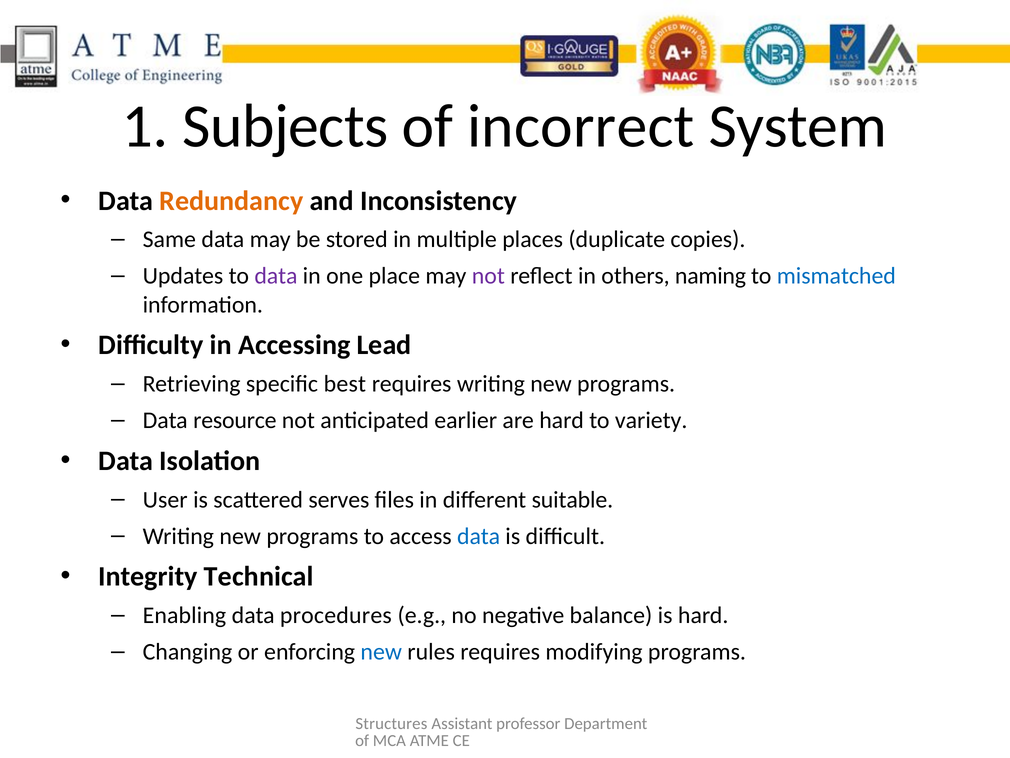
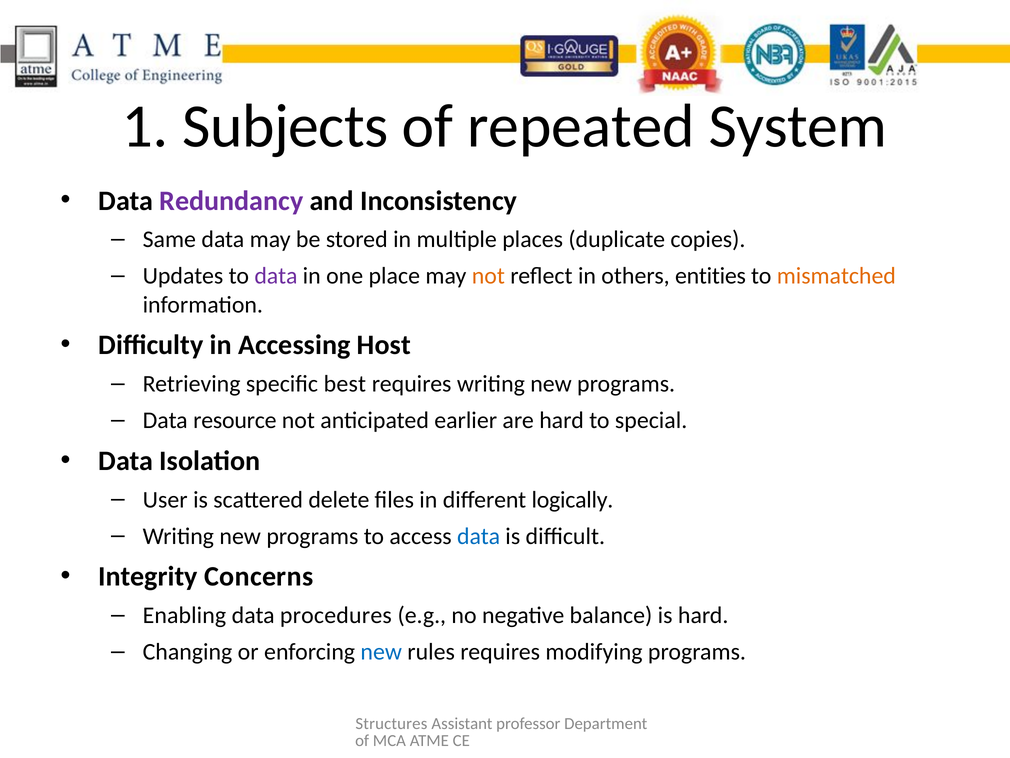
incorrect: incorrect -> repeated
Redundancy colour: orange -> purple
not at (488, 276) colour: purple -> orange
naming: naming -> entities
mismatched colour: blue -> orange
Lead: Lead -> Host
variety: variety -> special
serves: serves -> delete
suitable: suitable -> logically
Technical: Technical -> Concerns
